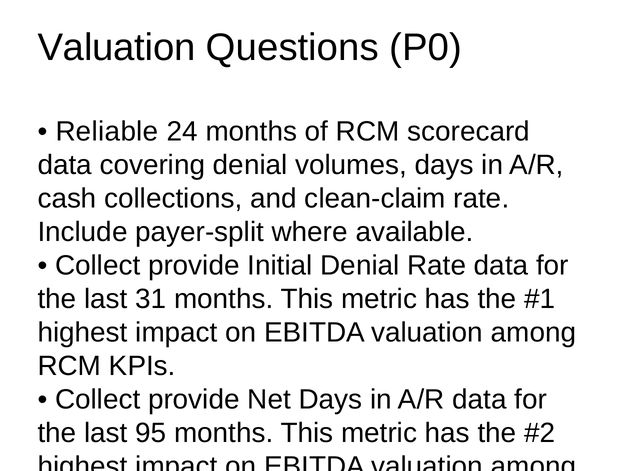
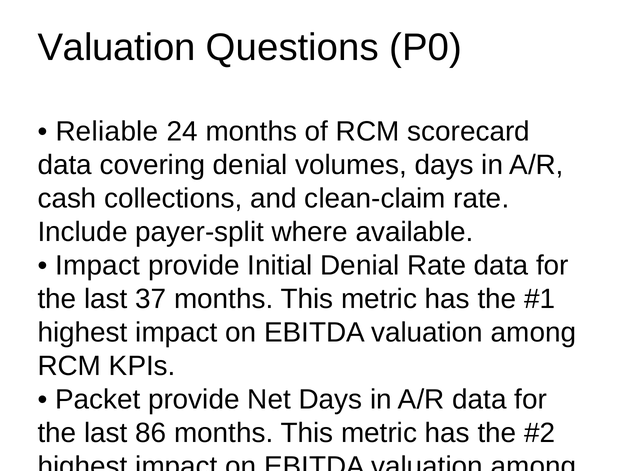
Collect at (98, 266): Collect -> Impact
31: 31 -> 37
Collect at (98, 400): Collect -> Packet
95: 95 -> 86
